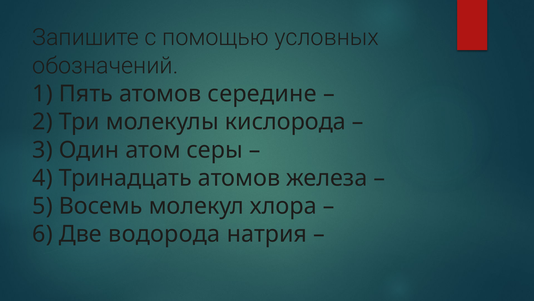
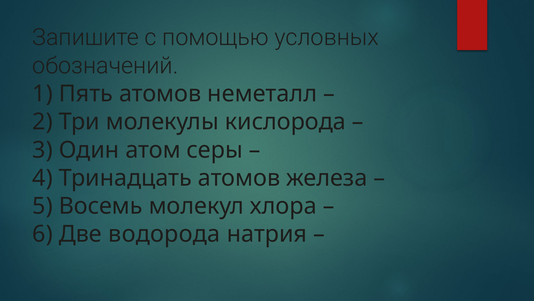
середине: середине -> неметалл
